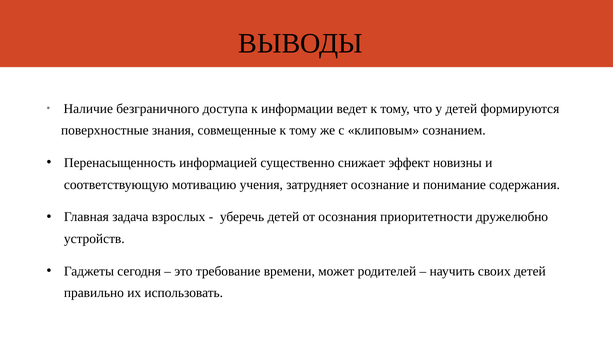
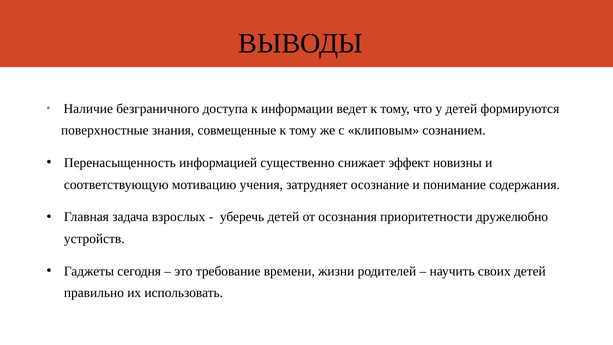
может: может -> жизни
